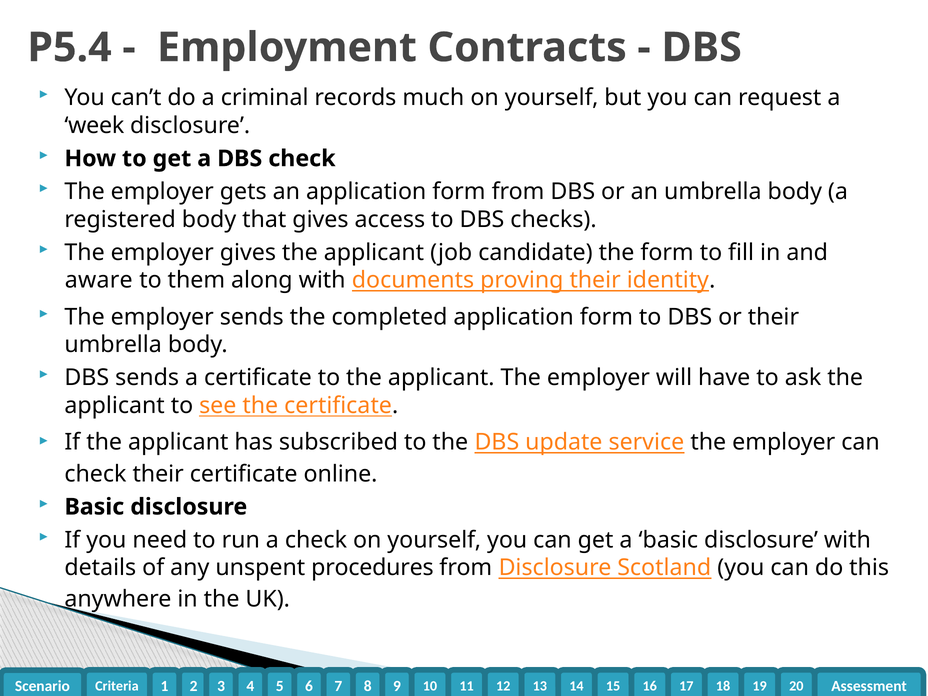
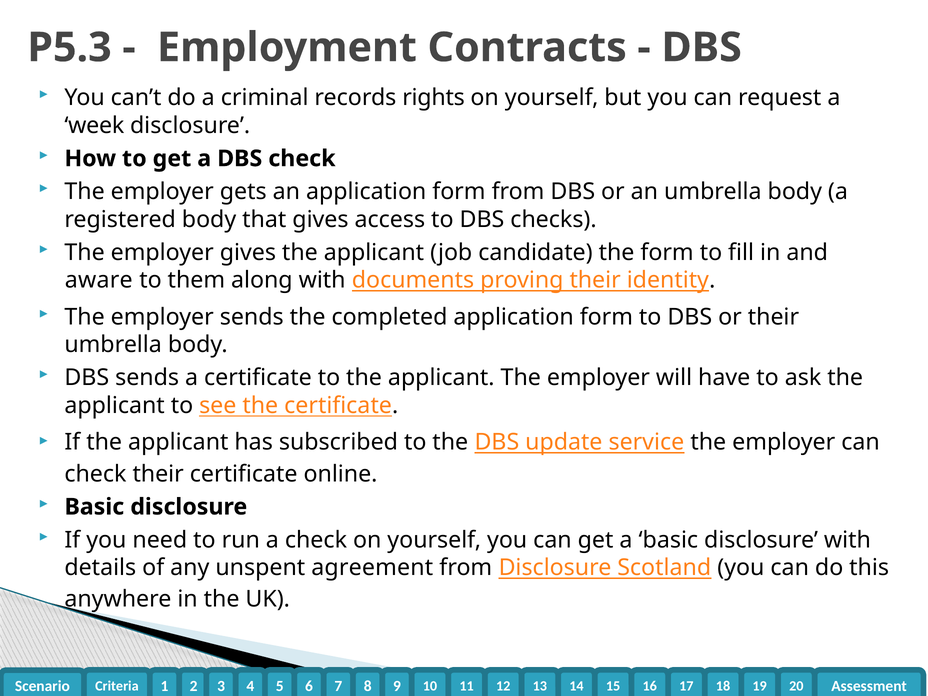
P5.4: P5.4 -> P5.3
much: much -> rights
procedures: procedures -> agreement
